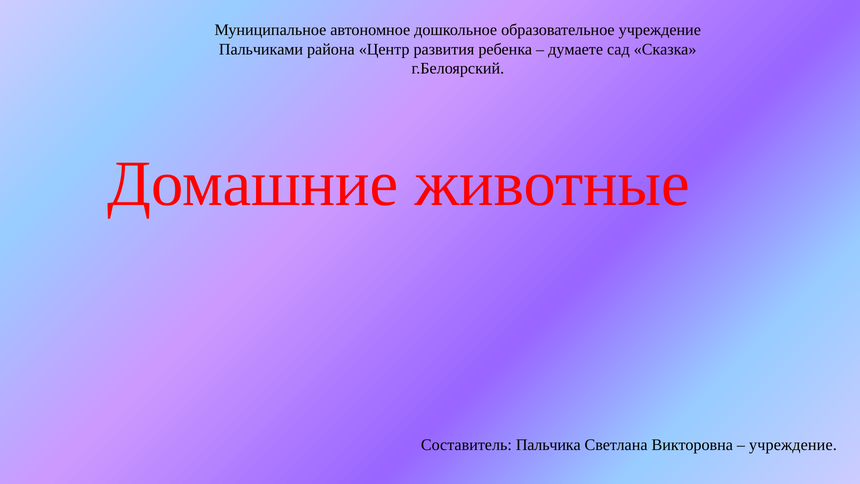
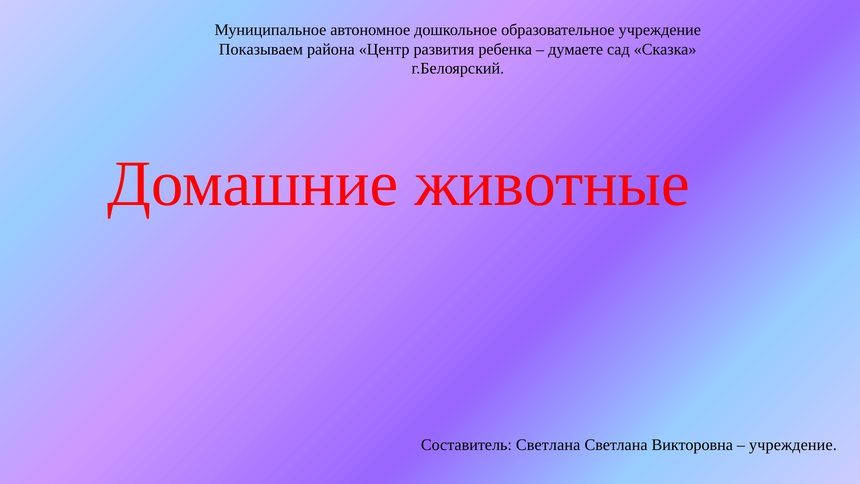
Пальчиками: Пальчиками -> Показываем
Составитель Пальчика: Пальчика -> Светлана
